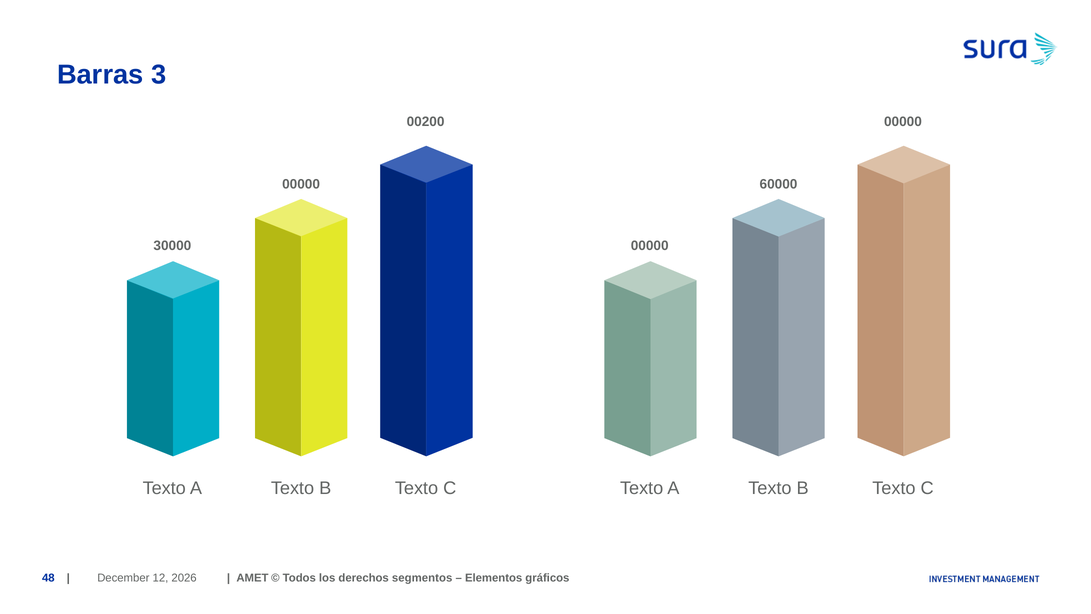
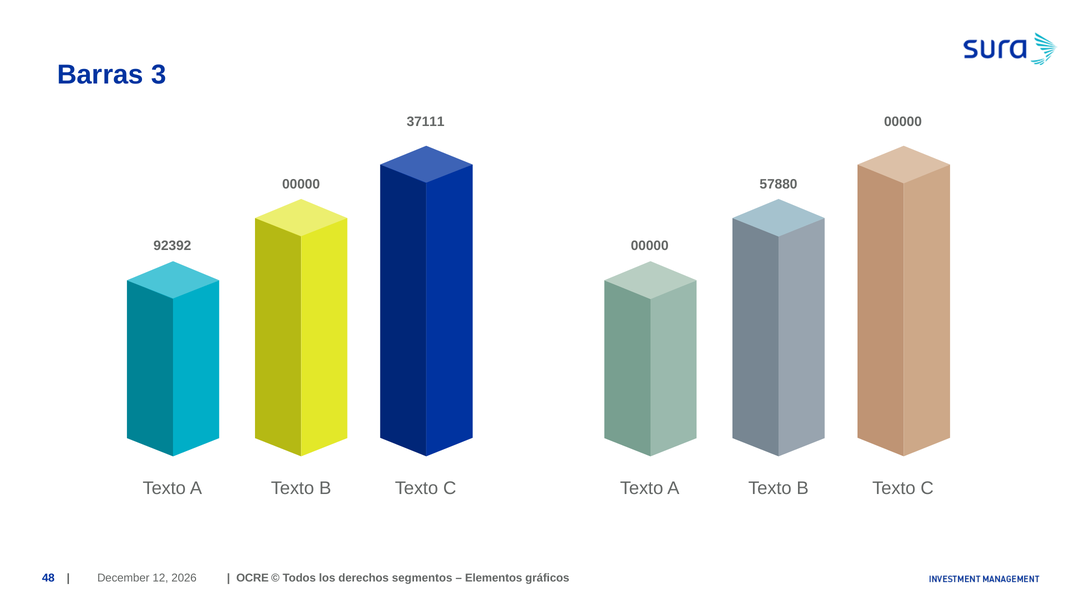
00200: 00200 -> 37111
60000: 60000 -> 57880
30000: 30000 -> 92392
AMET: AMET -> OCRE
